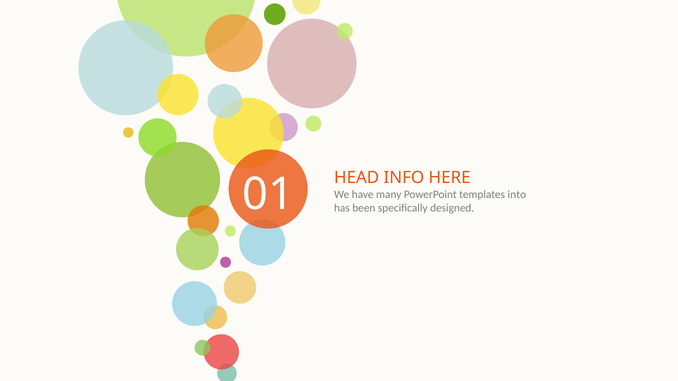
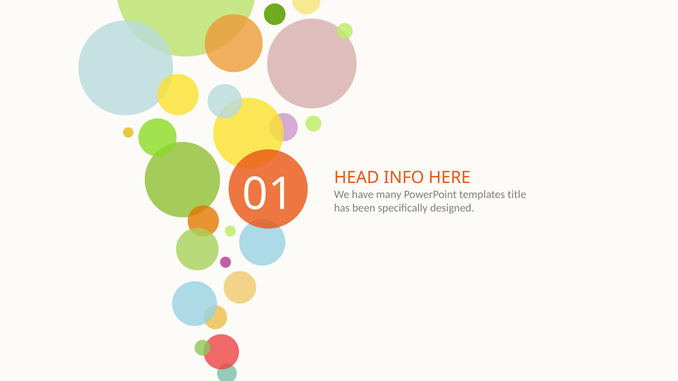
into: into -> title
